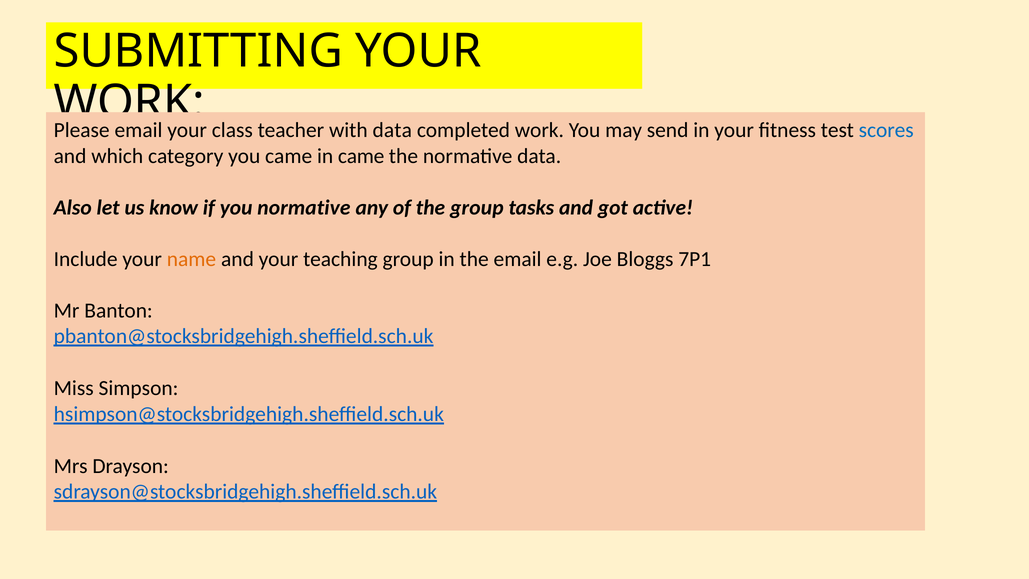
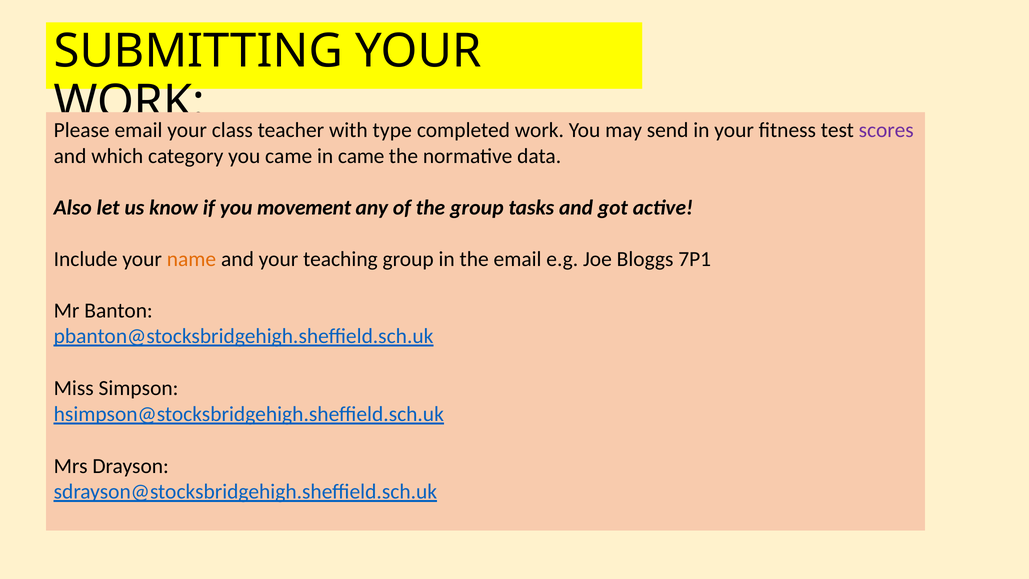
with data: data -> type
scores colour: blue -> purple
you normative: normative -> movement
